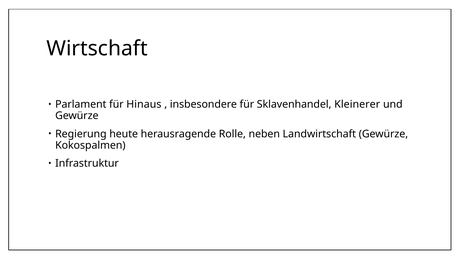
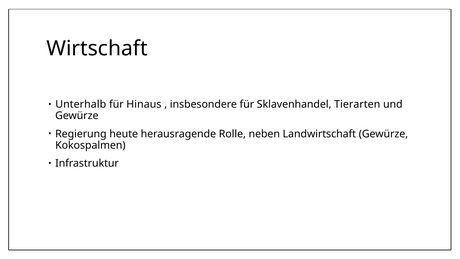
Parlament: Parlament -> Unterhalb
Kleinerer: Kleinerer -> Tierarten
